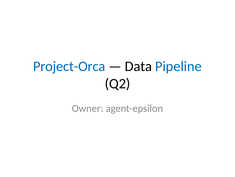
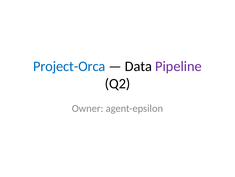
Pipeline colour: blue -> purple
